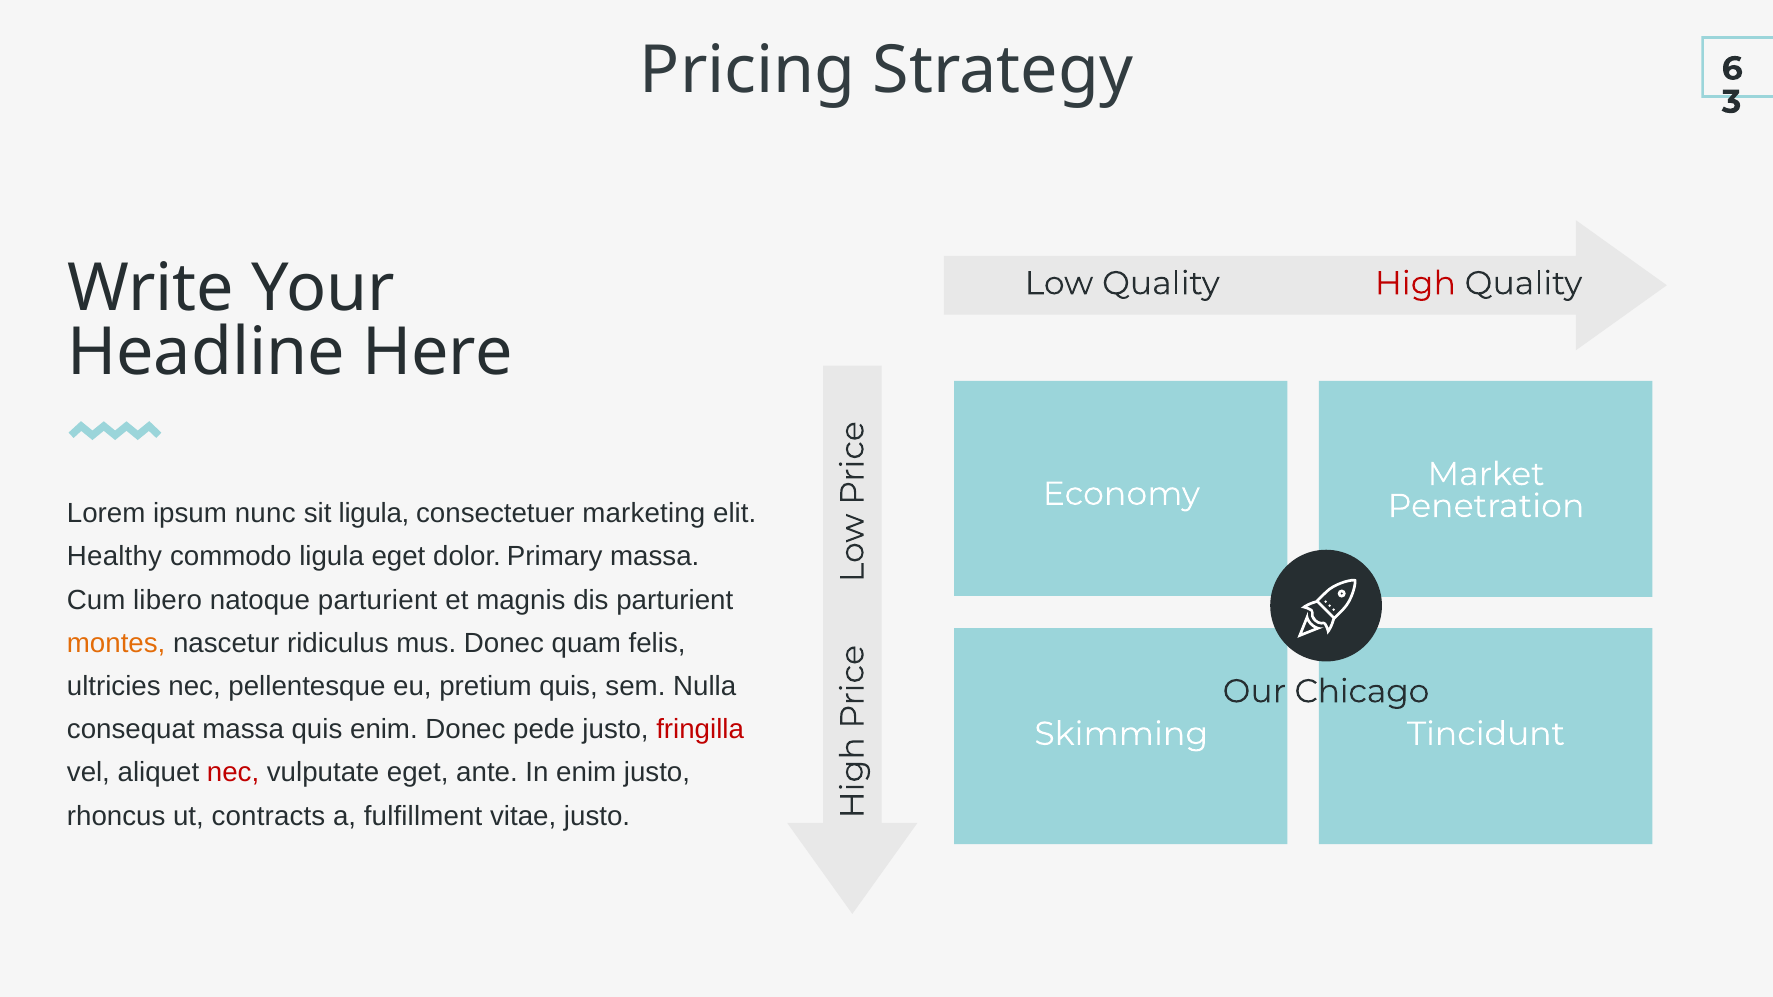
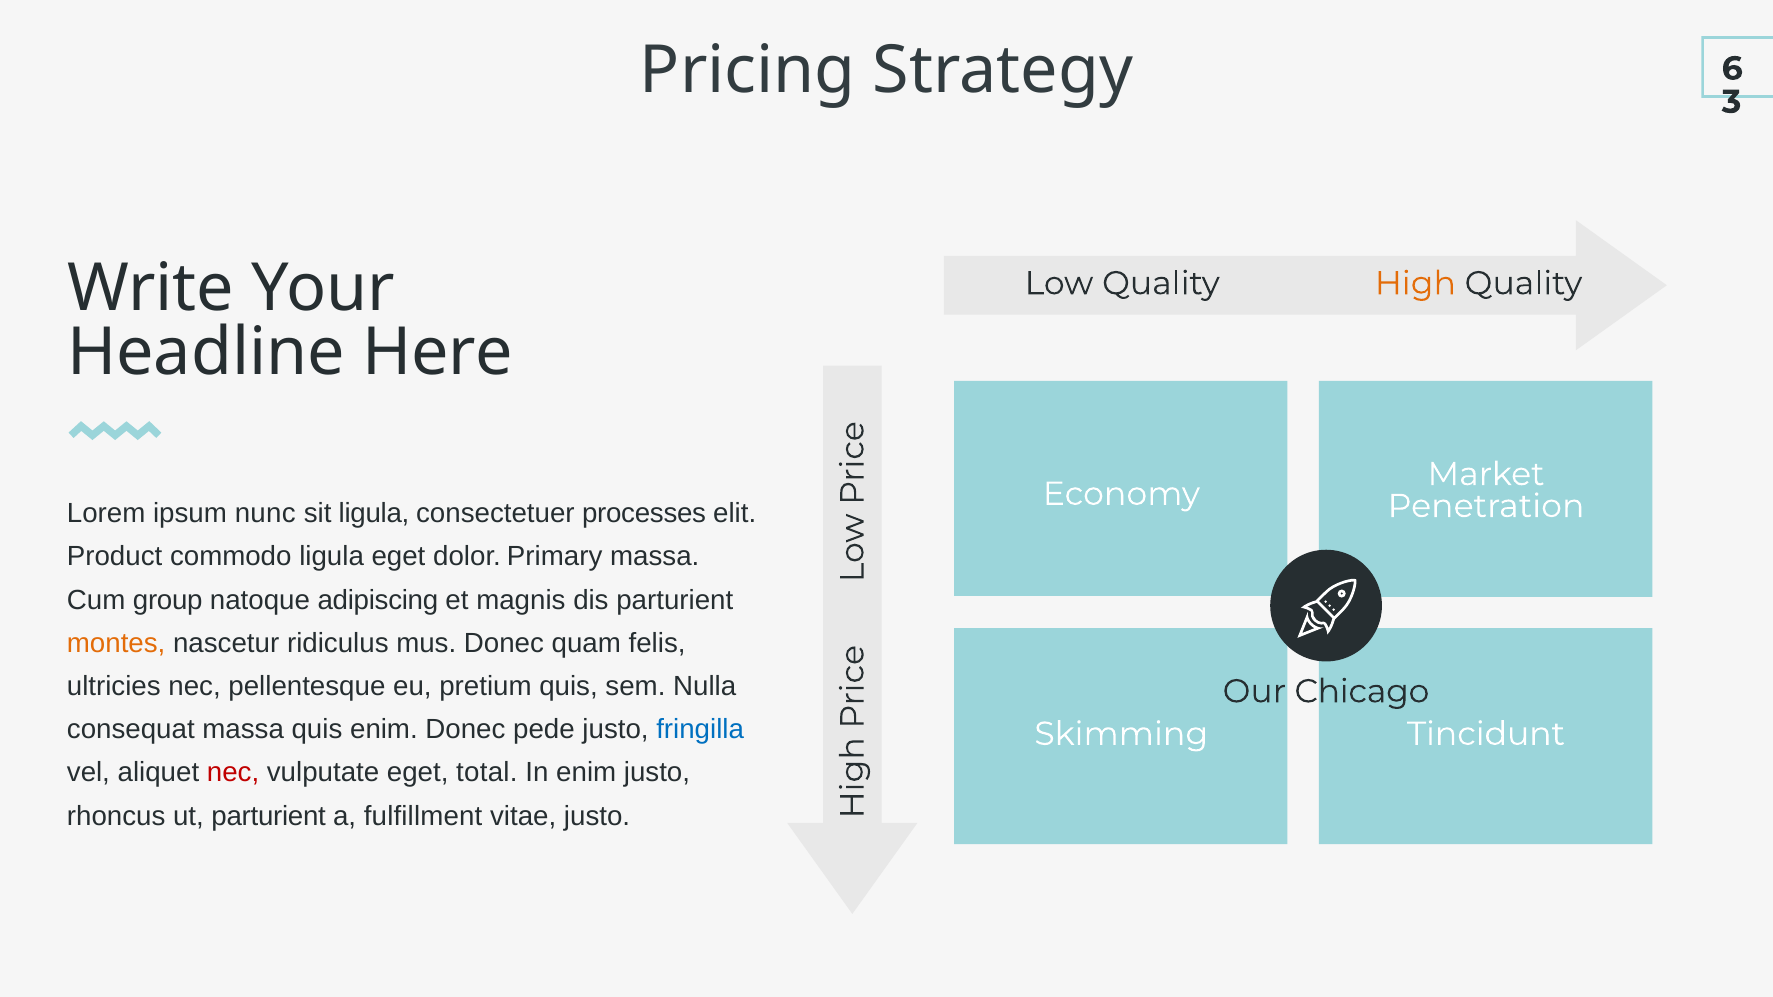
High colour: red -> orange
marketing: marketing -> processes
Healthy: Healthy -> Product
libero: libero -> group
natoque parturient: parturient -> adipiscing
fringilla colour: red -> blue
ante: ante -> total
ut contracts: contracts -> parturient
